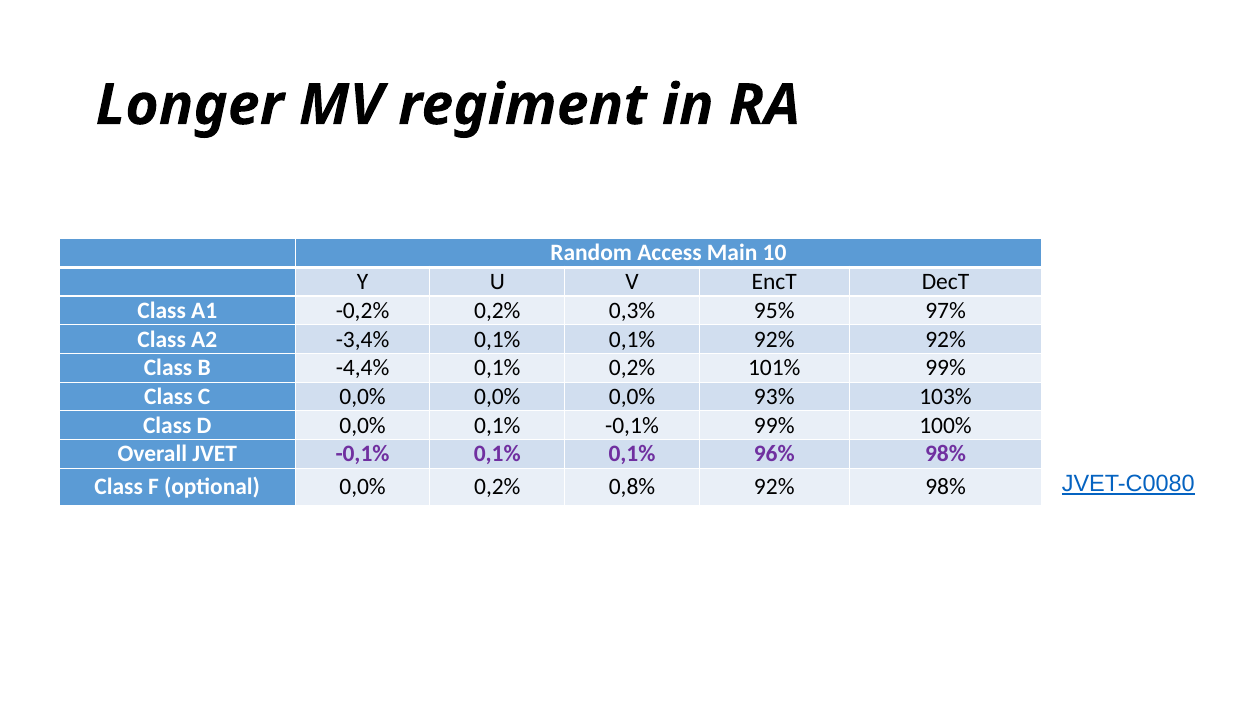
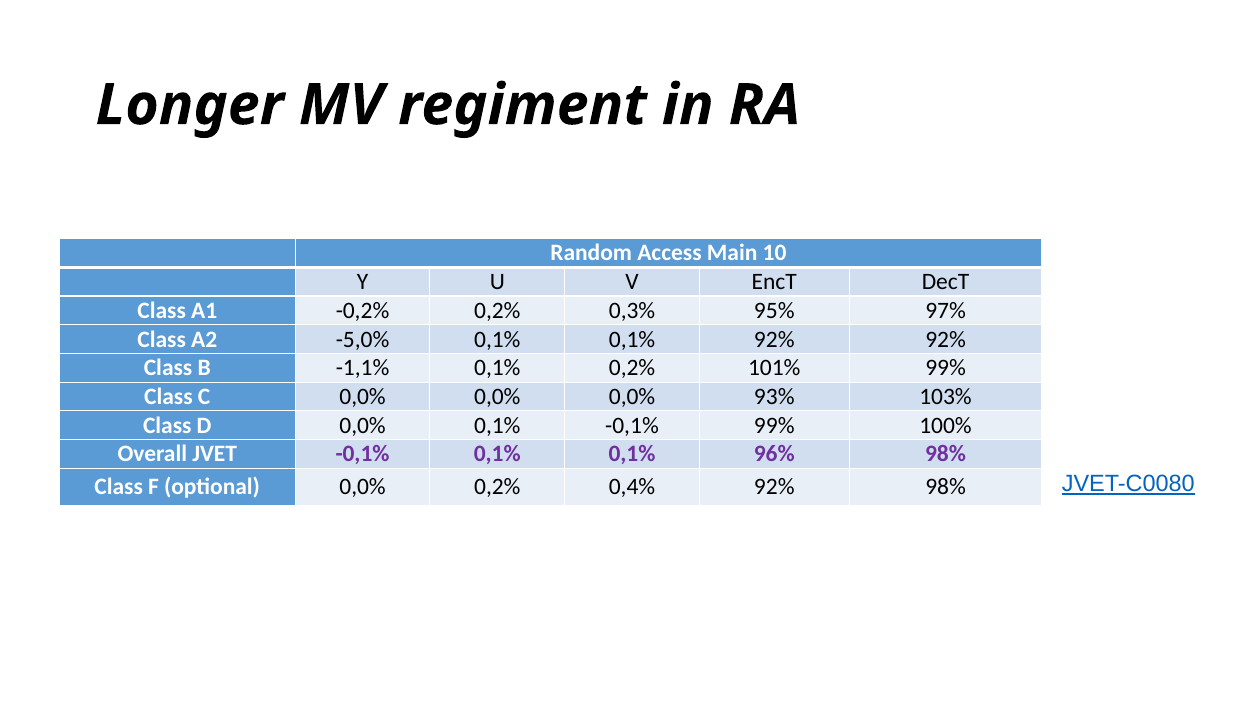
-3,4%: -3,4% -> -5,0%
-4,4%: -4,4% -> -1,1%
0,8%: 0,8% -> 0,4%
